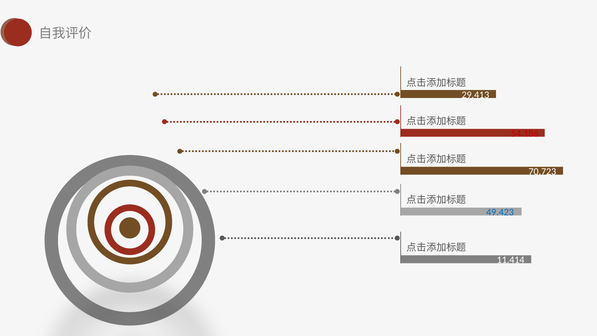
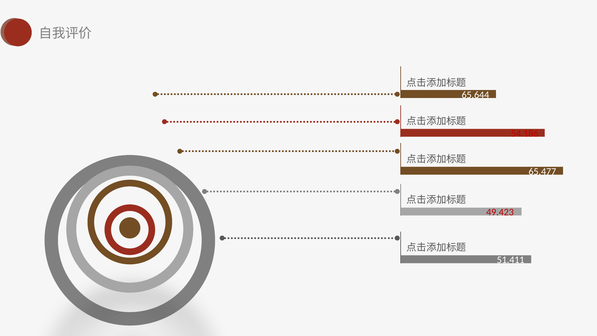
29,413: 29,413 -> 65,644
70.723: 70.723 -> 65.477
49.423 colour: blue -> red
11.414: 11.414 -> 51.411
